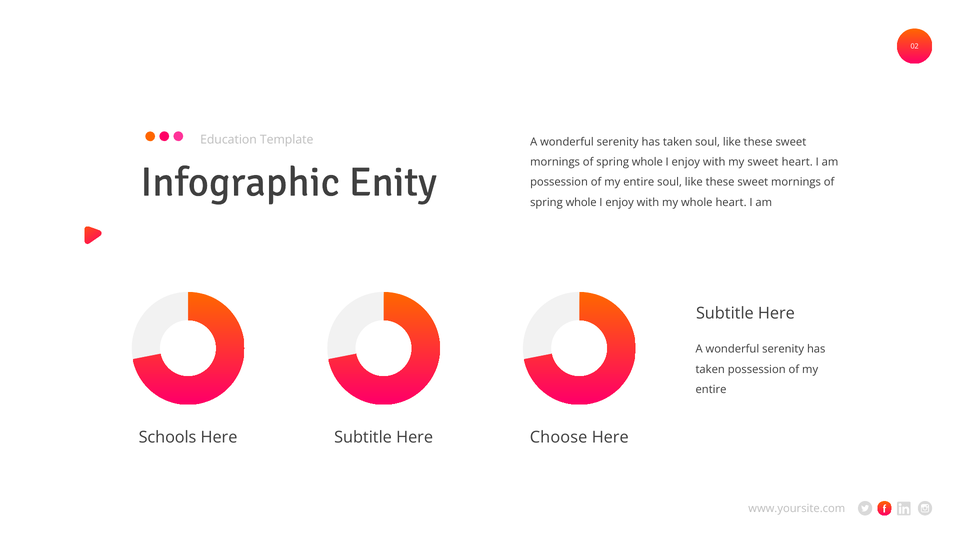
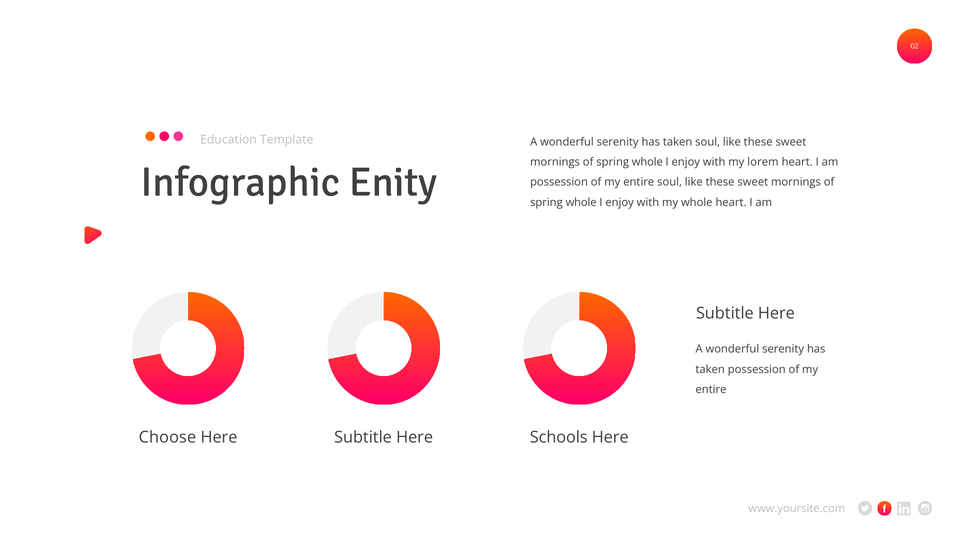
my sweet: sweet -> lorem
Schools: Schools -> Choose
Choose: Choose -> Schools
